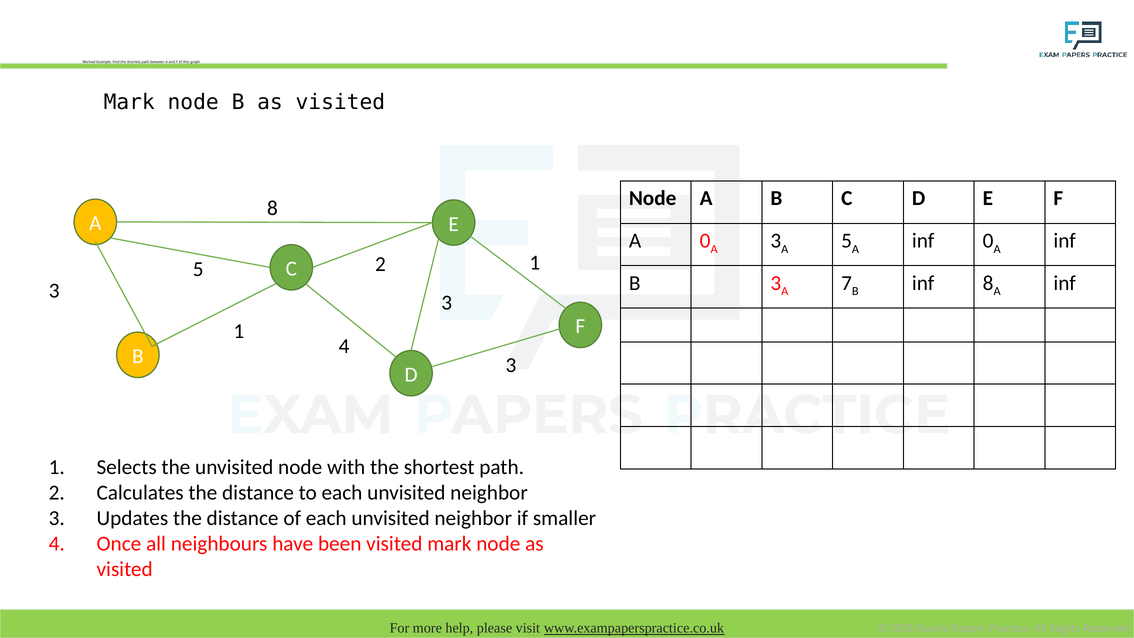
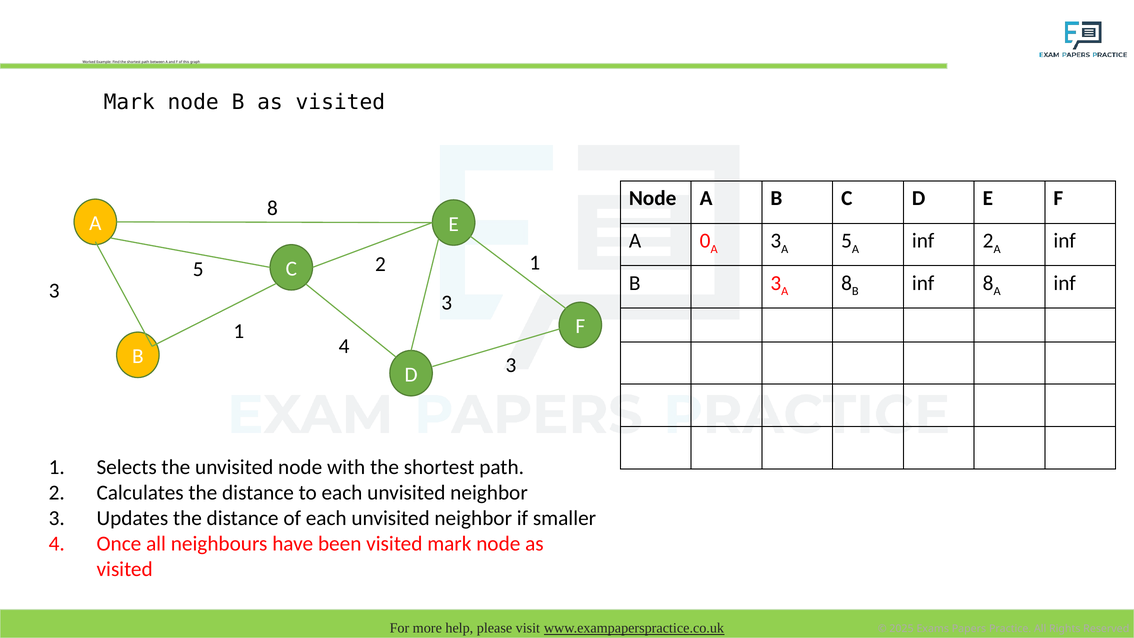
inf 0: 0 -> 2
A 7: 7 -> 8
